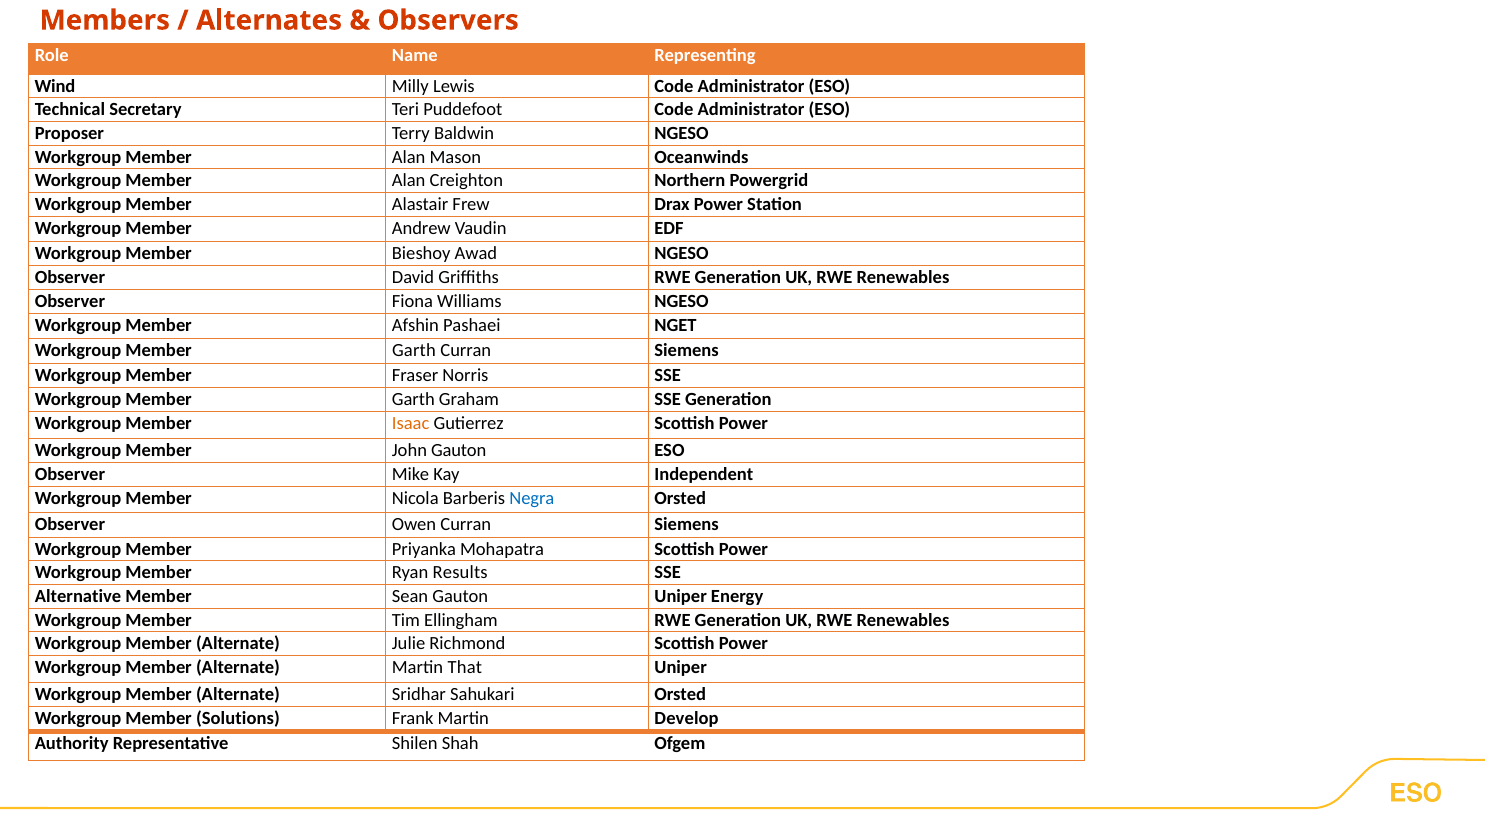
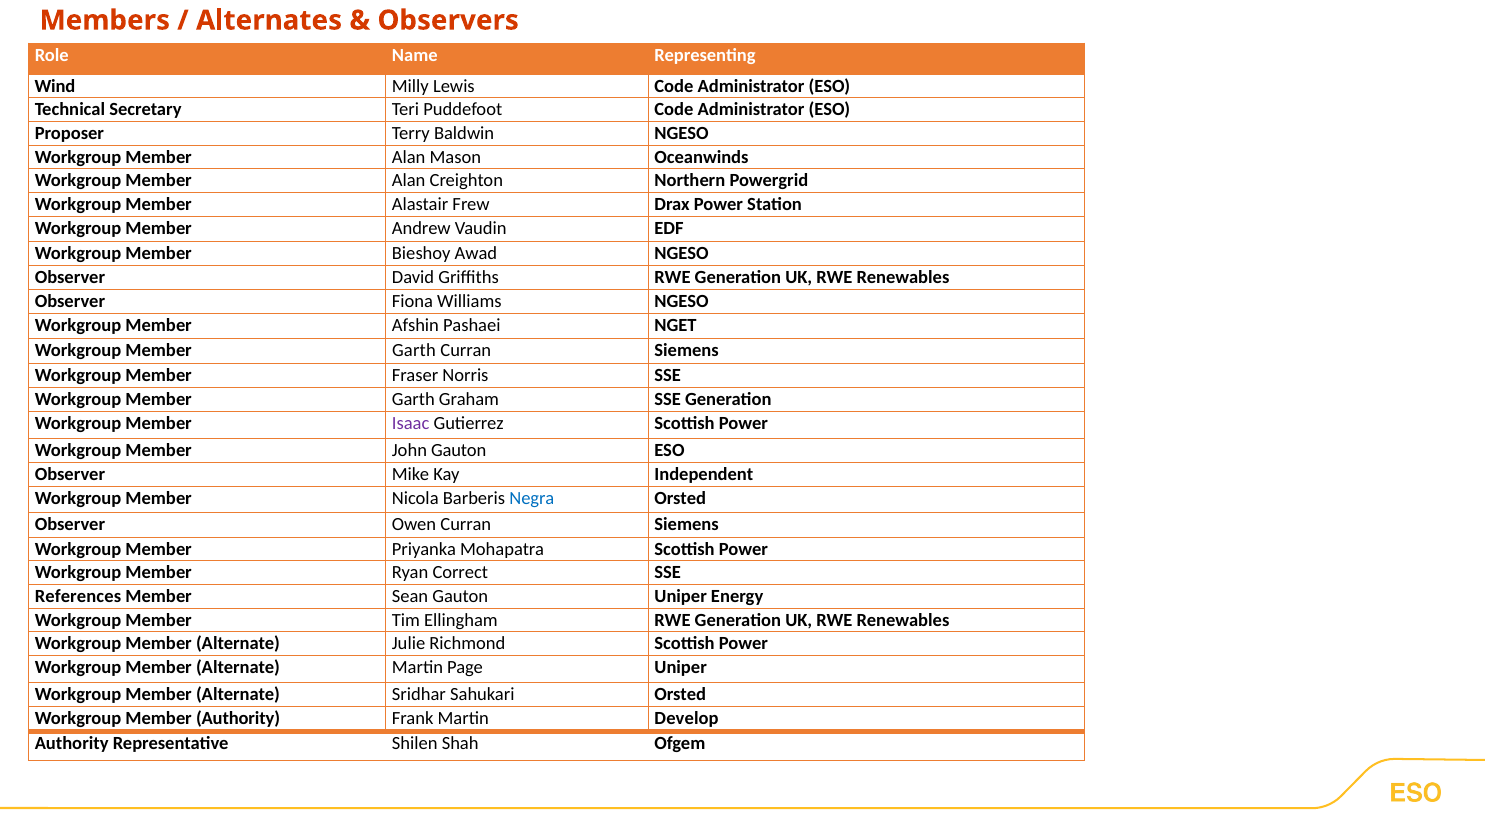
Isaac colour: orange -> purple
Results: Results -> Correct
Alternative: Alternative -> References
That: That -> Page
Member Solutions: Solutions -> Authority
